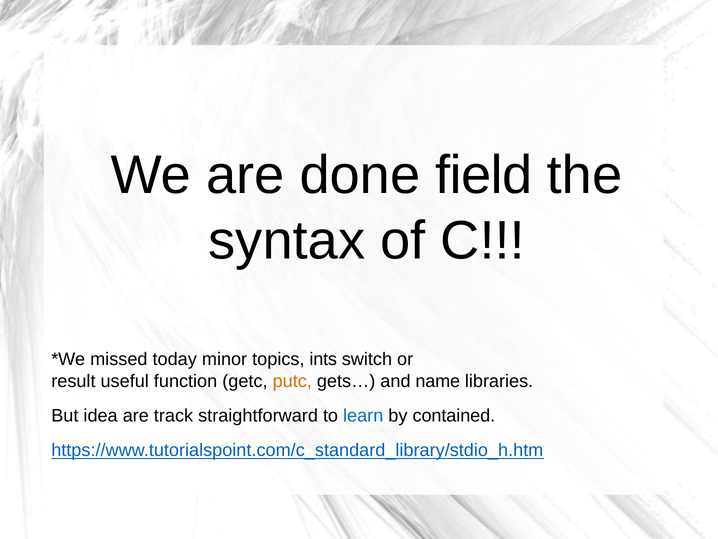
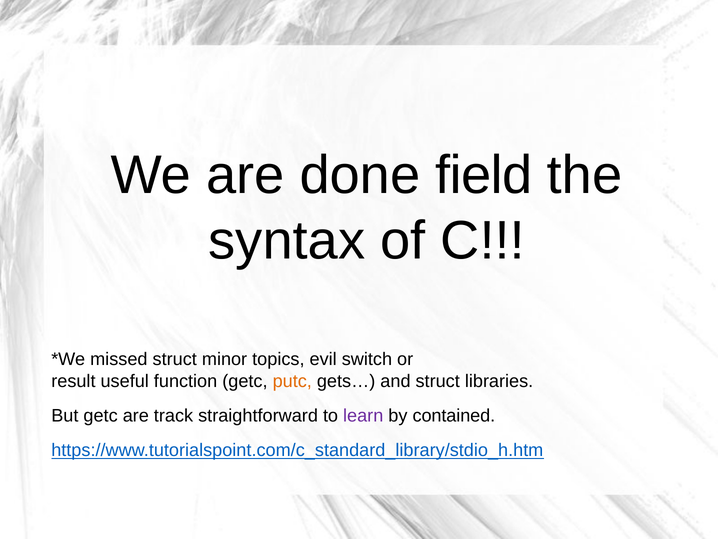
missed today: today -> struct
ints: ints -> evil
and name: name -> struct
But idea: idea -> getc
learn colour: blue -> purple
